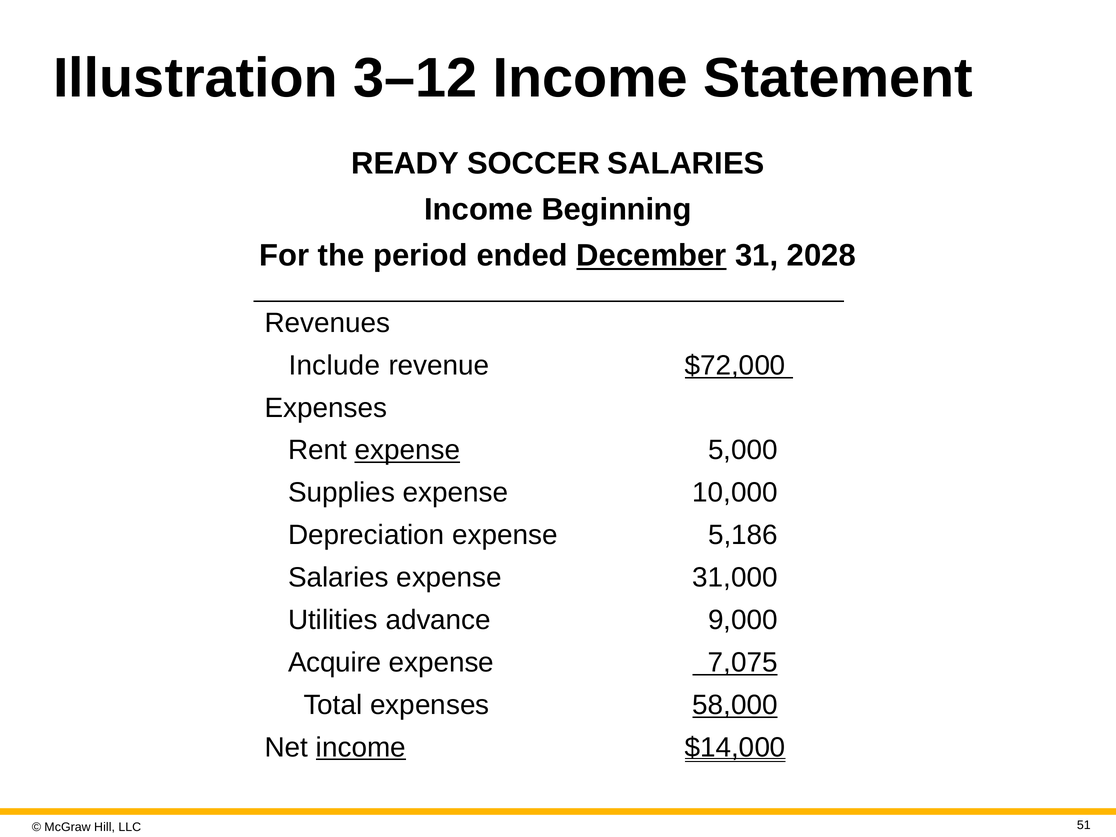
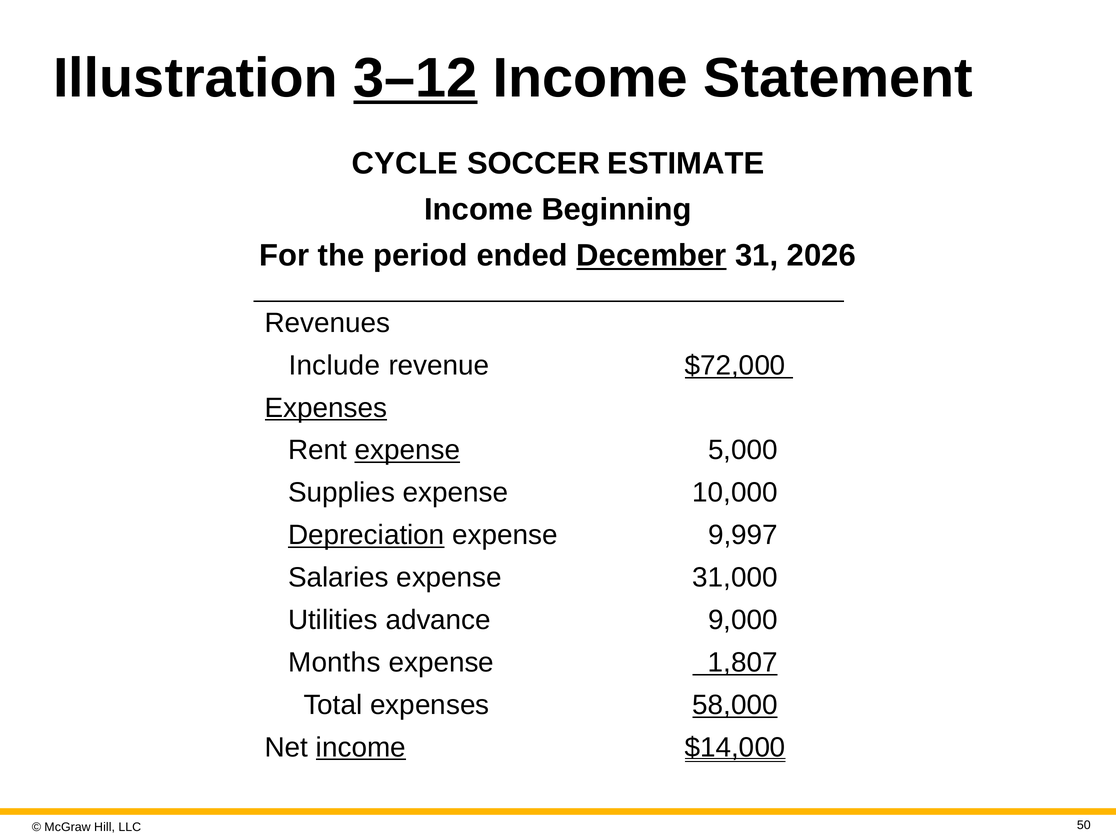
3–12 underline: none -> present
READY: READY -> CYCLE
SOCCER SALARIES: SALARIES -> ESTIMATE
2028: 2028 -> 2026
Expenses at (326, 408) underline: none -> present
Depreciation underline: none -> present
5,186: 5,186 -> 9,997
Acquire: Acquire -> Months
7,075: 7,075 -> 1,807
51: 51 -> 50
